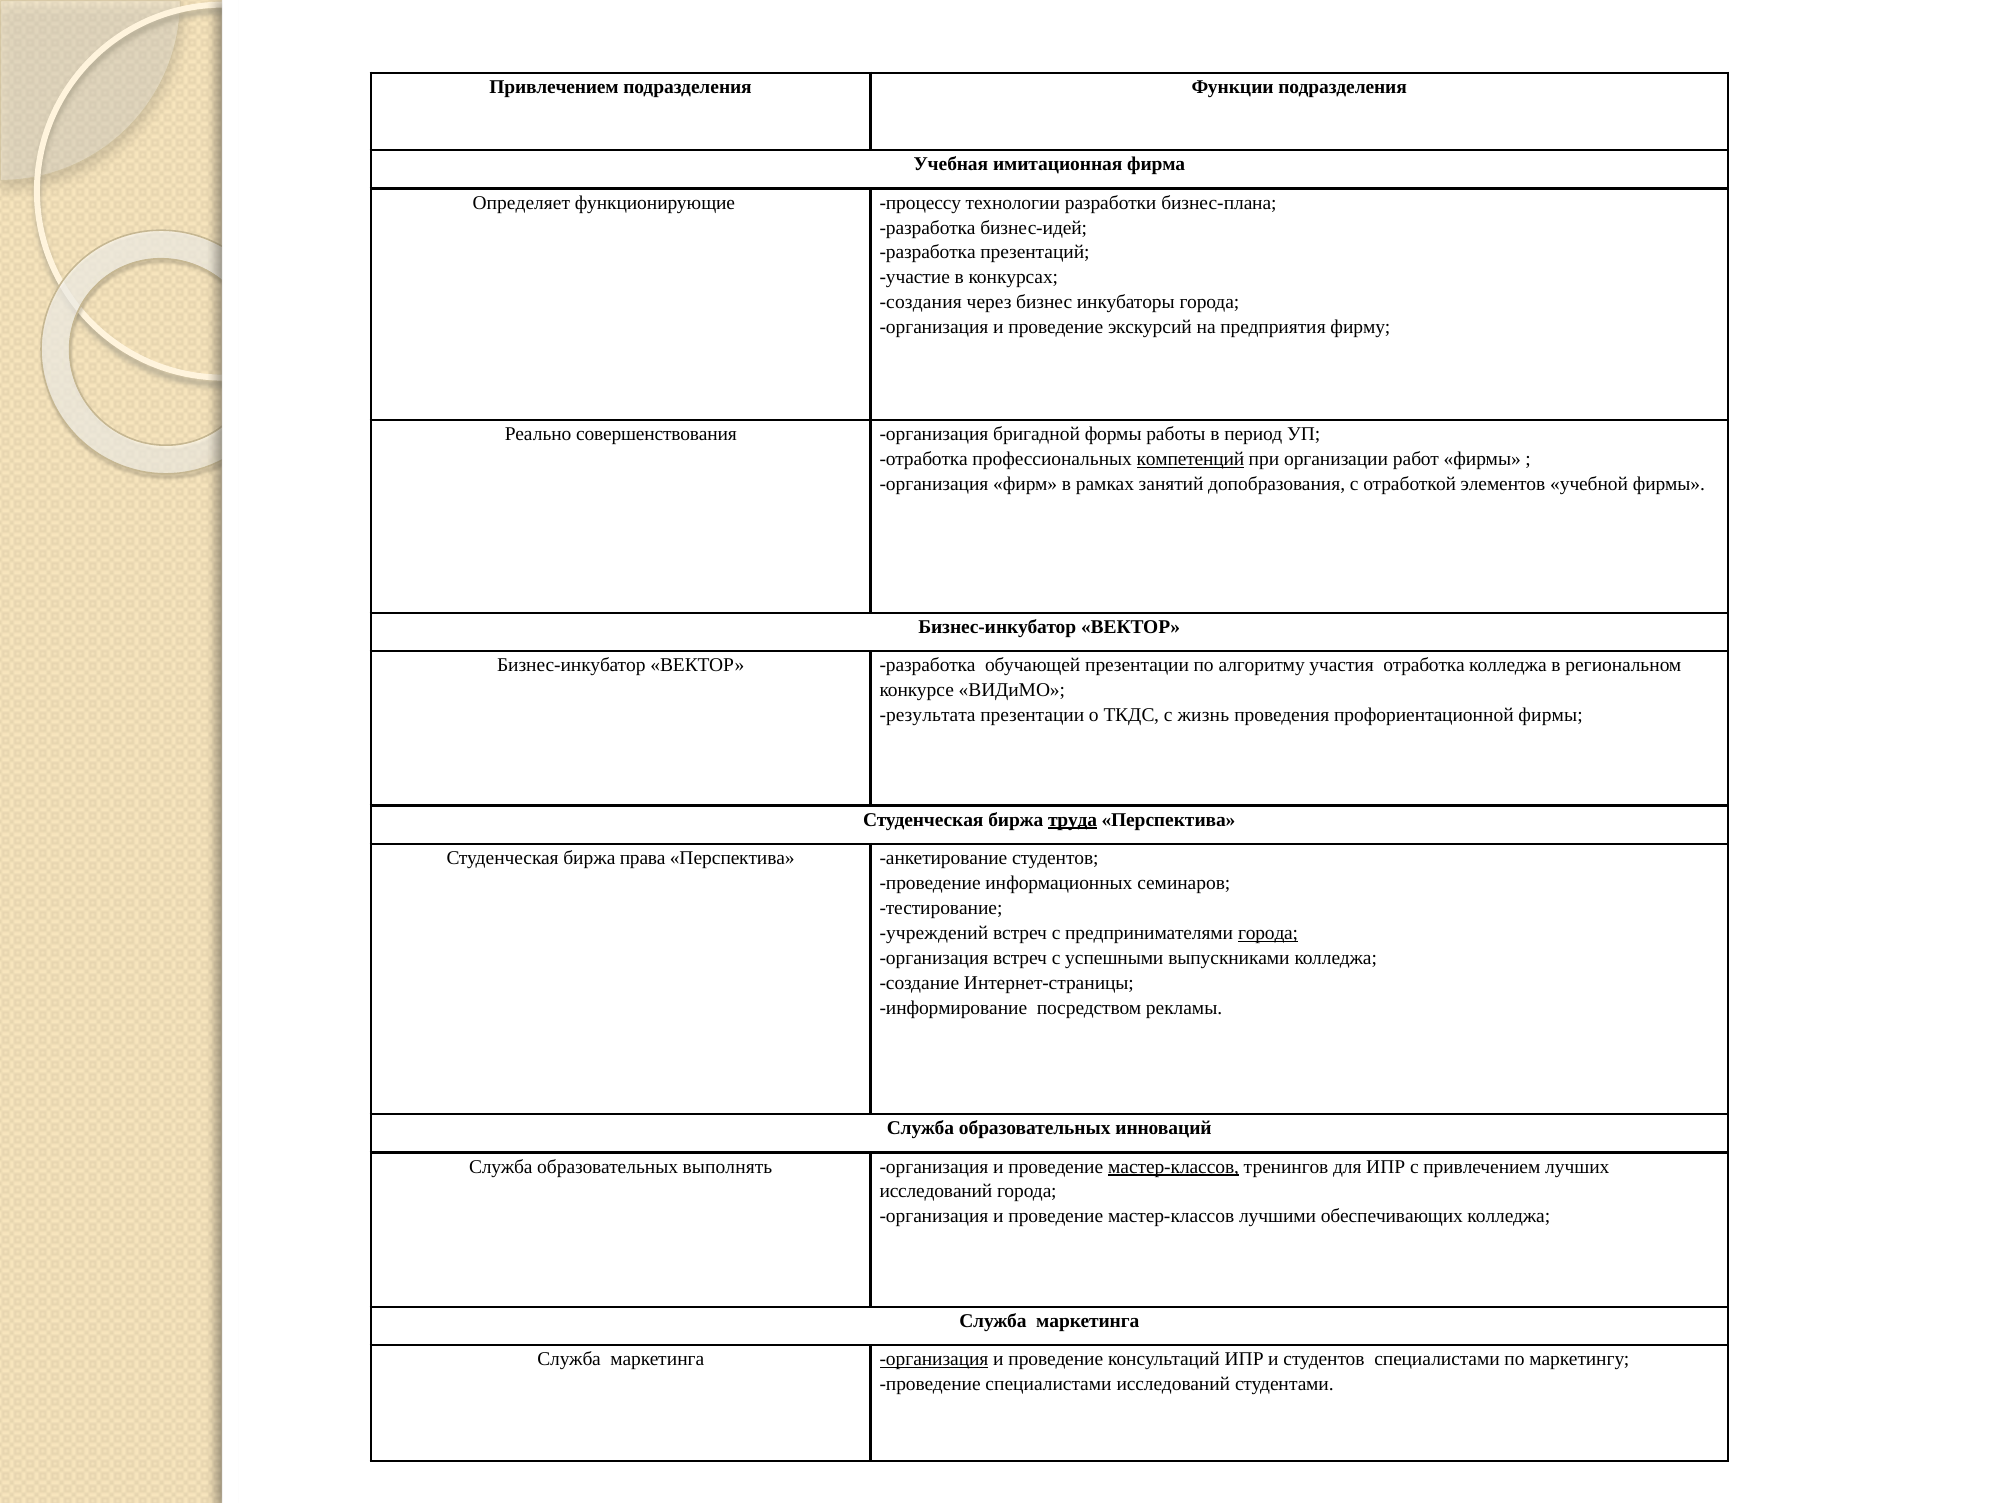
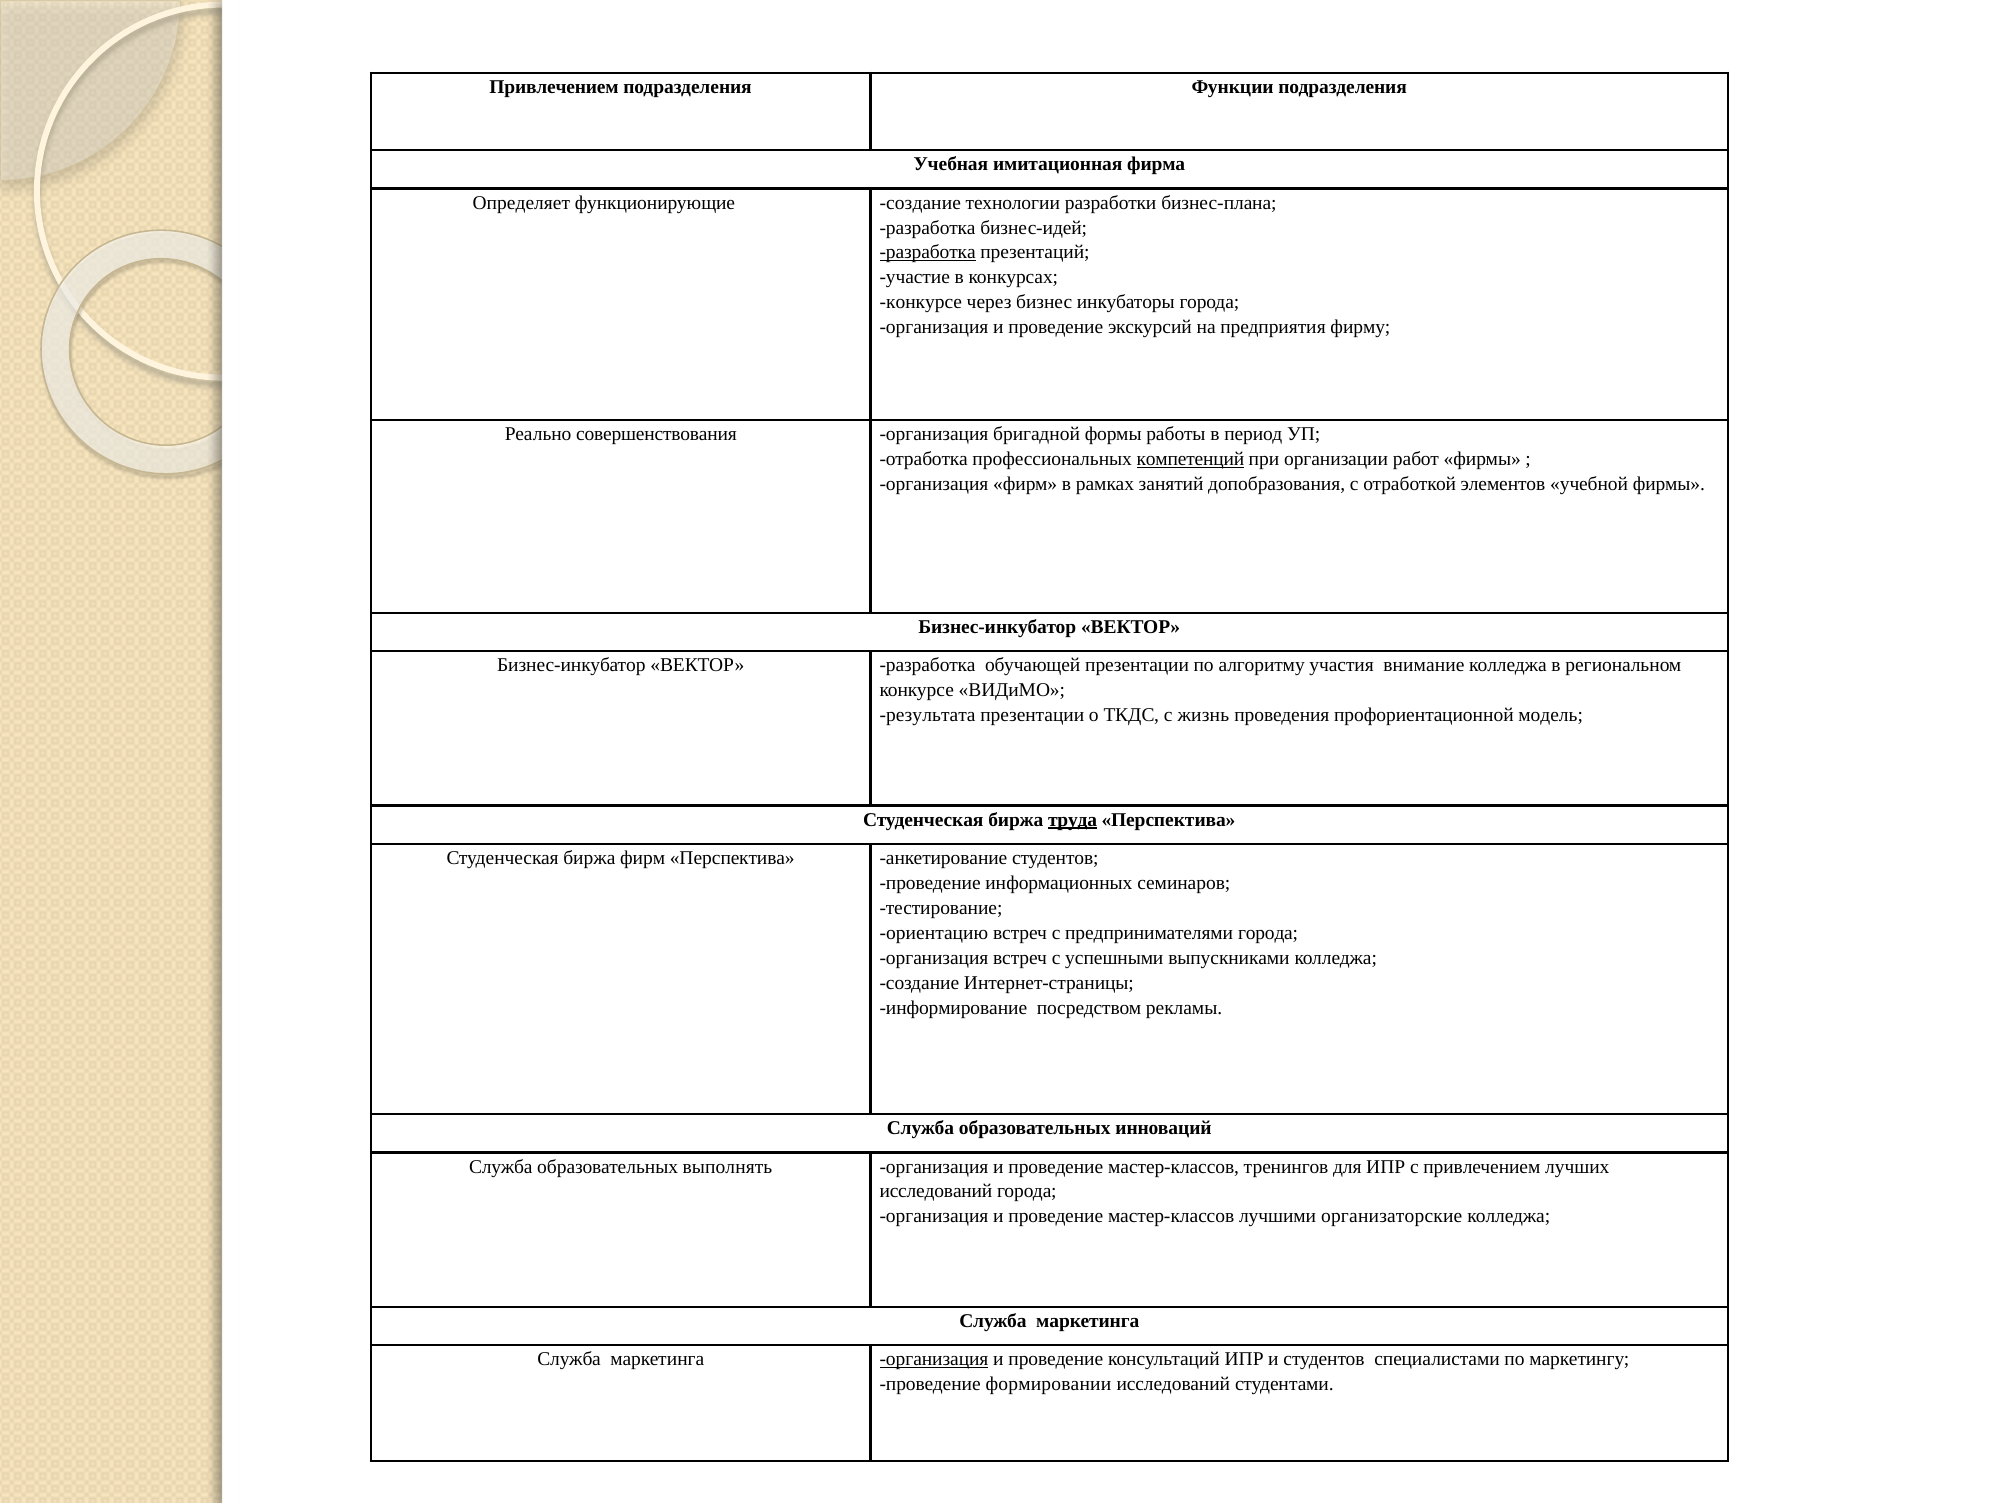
функционирующие процессу: процессу -> создание
разработка at (928, 253) underline: none -> present
создания at (921, 302): создания -> конкурсе
участия отработка: отработка -> внимание
профориентационной фирмы: фирмы -> модель
биржа права: права -> фирм
учреждений: учреждений -> ориентацию
города at (1268, 933) underline: present -> none
мастер-классов at (1174, 1167) underline: present -> none
обеспечивающих: обеспечивающих -> организаторские
проведение специалистами: специалистами -> формировании
